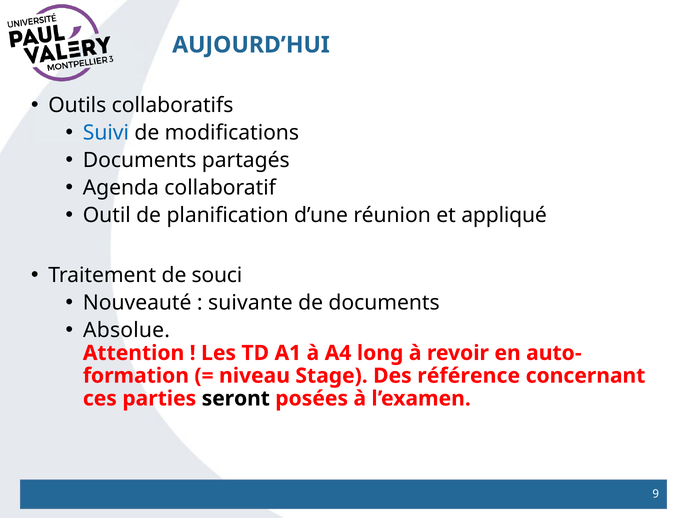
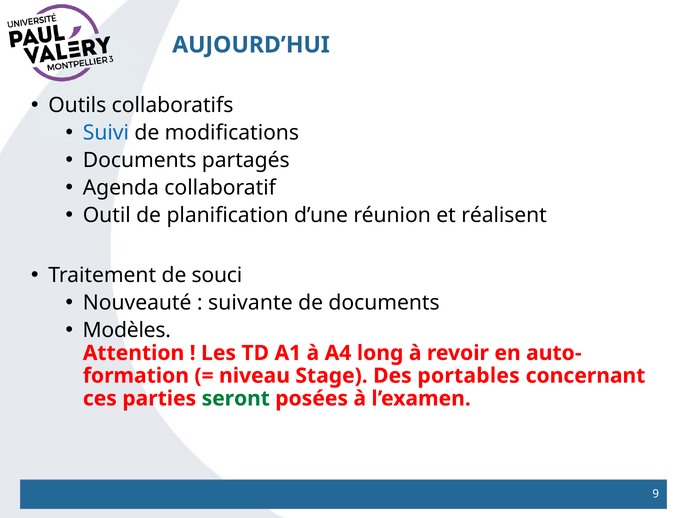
appliqué: appliqué -> réalisent
Absolue: Absolue -> Modèles
référence: référence -> portables
seront colour: black -> green
